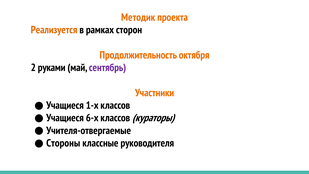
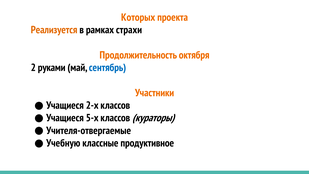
Методик: Методик -> Которых
сторон: сторон -> страхи
сентябрь colour: purple -> blue
1-х: 1-х -> 2-х
6-х: 6-х -> 5-х
Стороны: Стороны -> Учебную
руководителя: руководителя -> продуктивное
